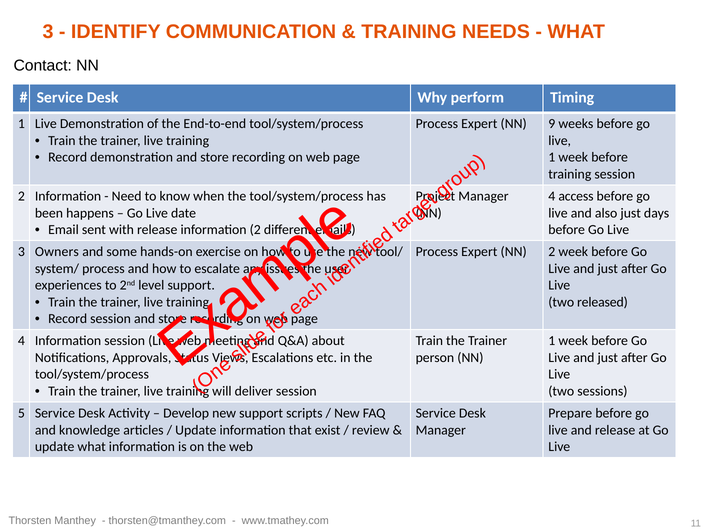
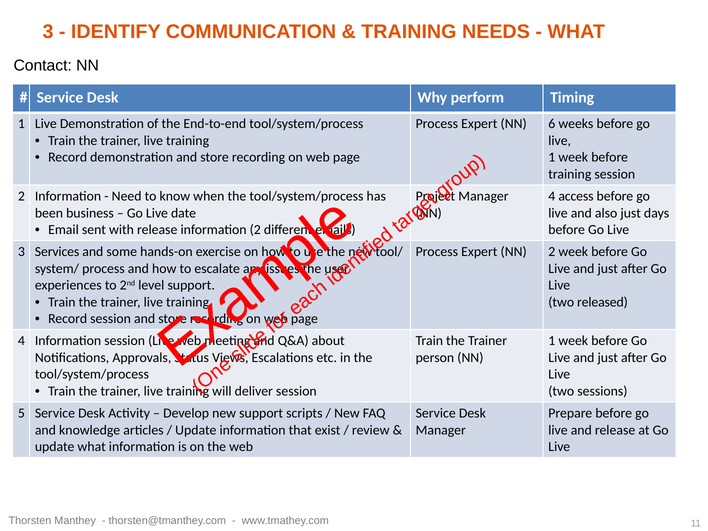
9: 9 -> 6
happens: happens -> business
Owners: Owners -> Services
